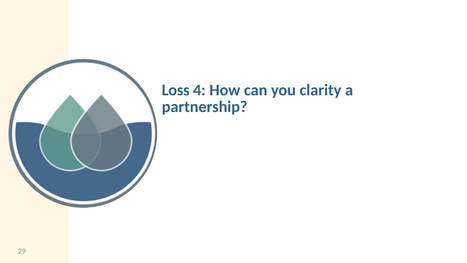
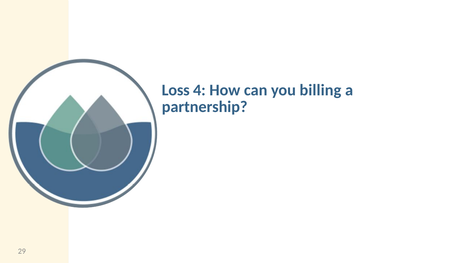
clarity: clarity -> billing
